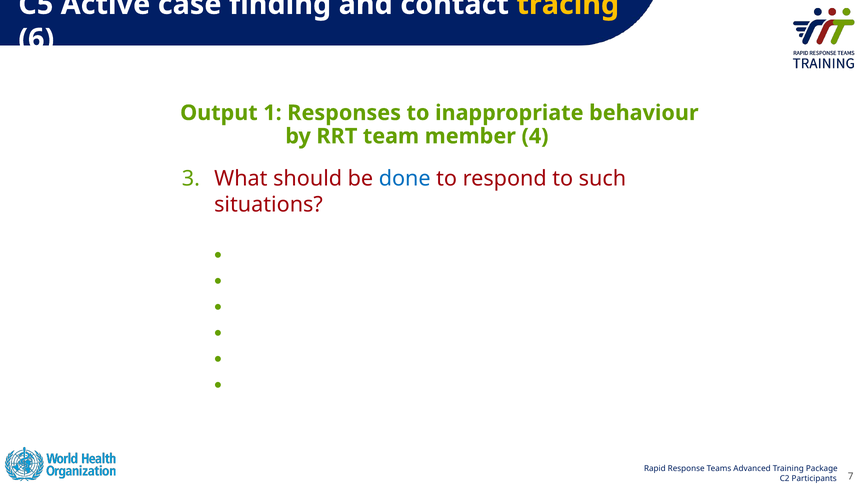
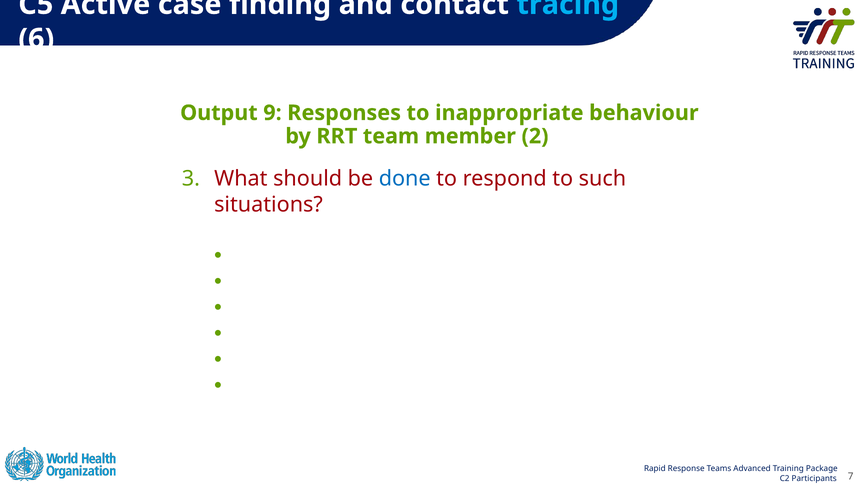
tracing colour: yellow -> light blue
1: 1 -> 9
4: 4 -> 2
